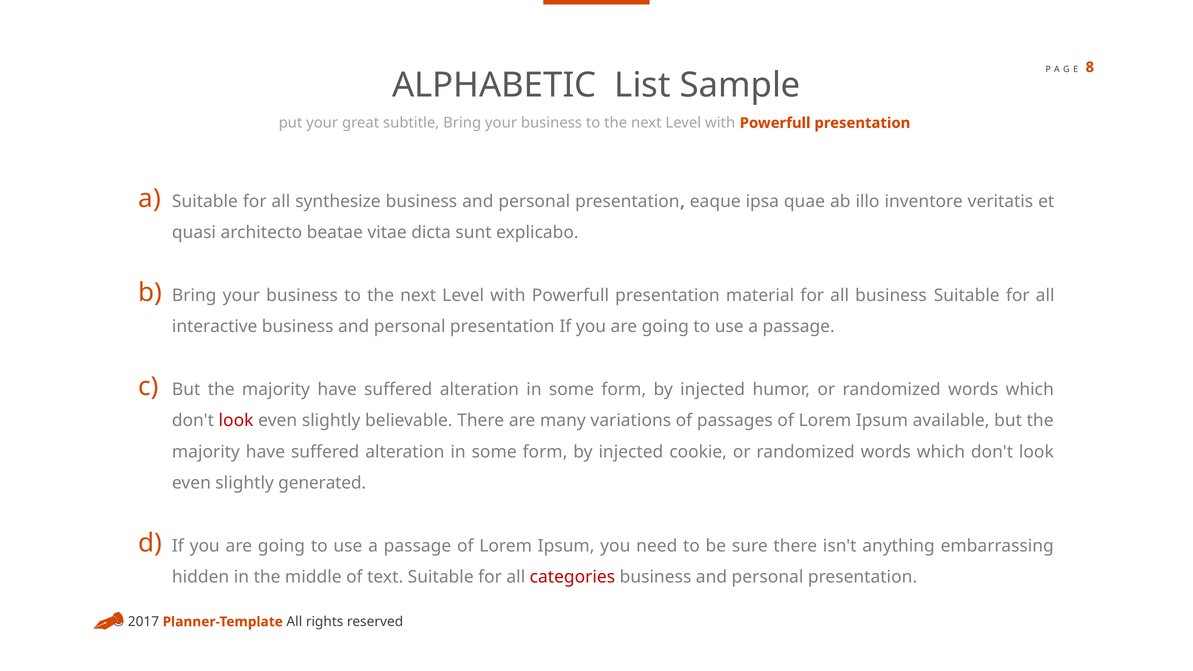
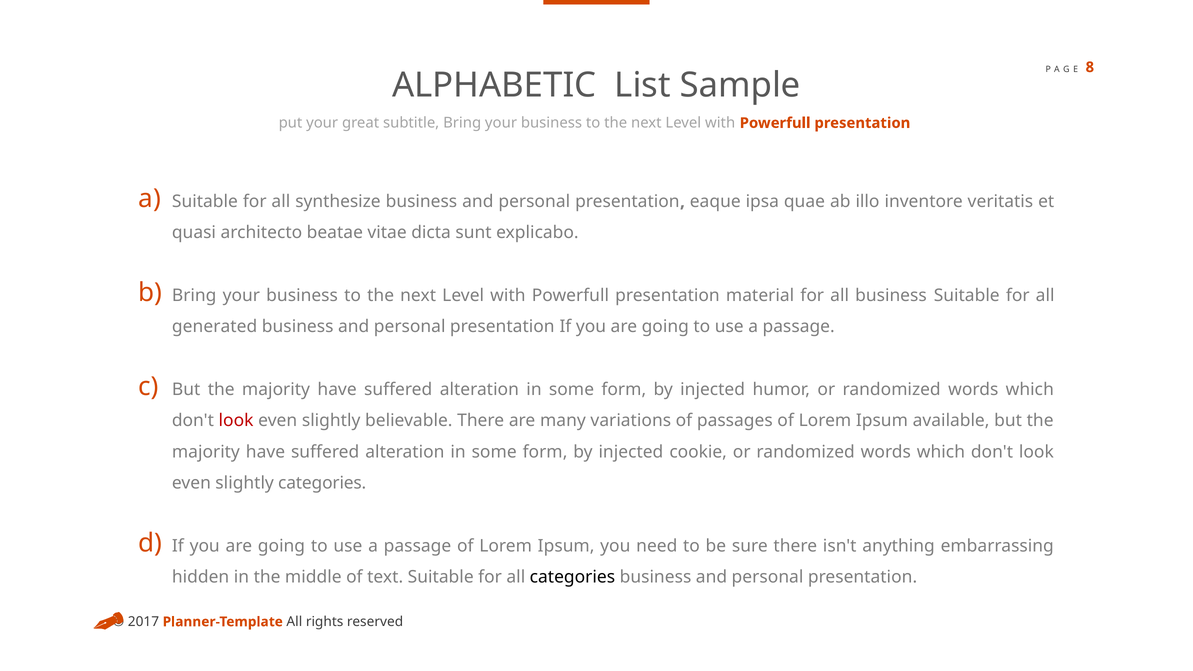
interactive: interactive -> generated
slightly generated: generated -> categories
categories at (572, 577) colour: red -> black
